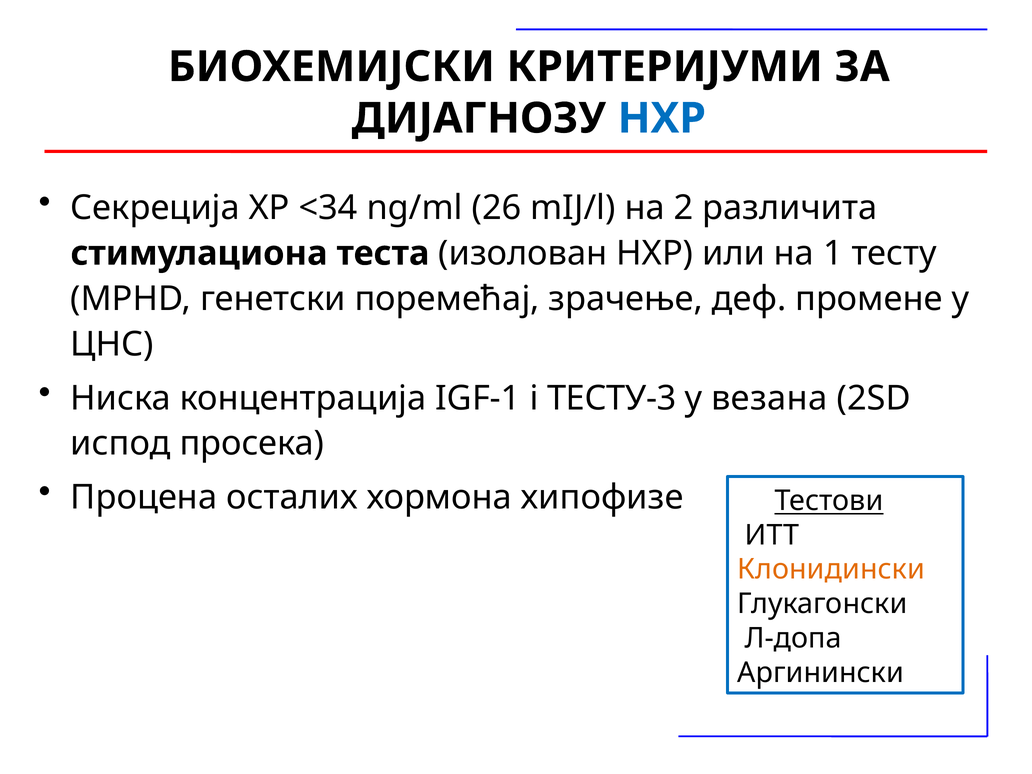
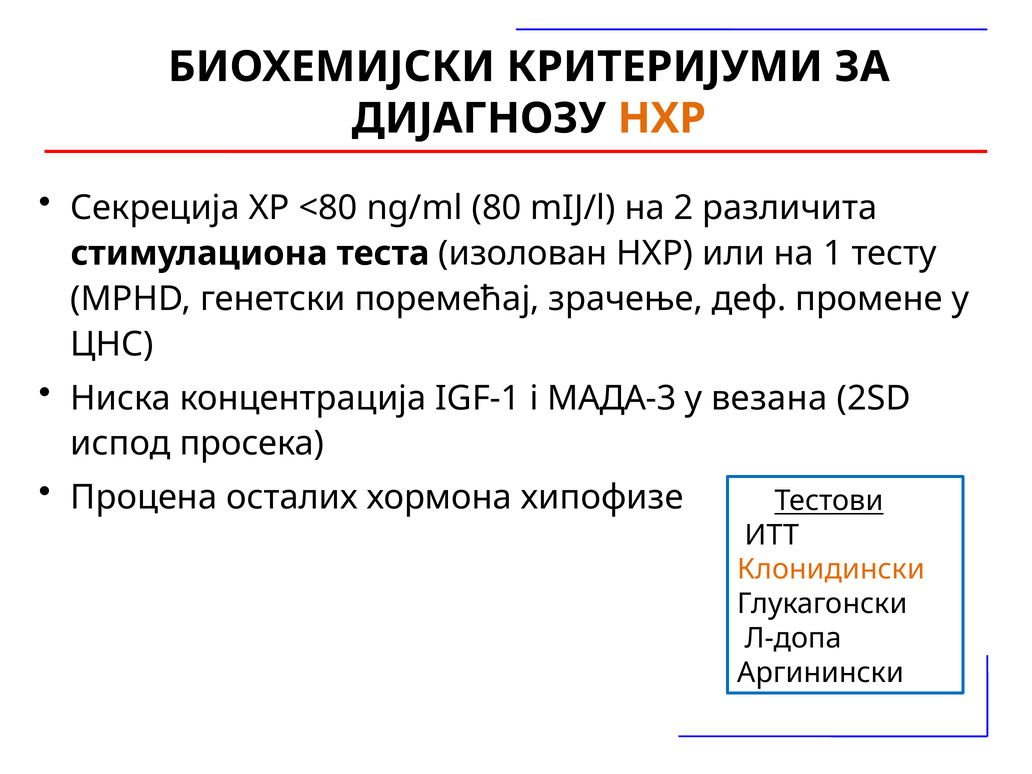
НХР at (662, 118) colour: blue -> orange
<34: <34 -> <80
26: 26 -> 80
ТЕСТУ-3: ТЕСТУ-3 -> МАДА-3
